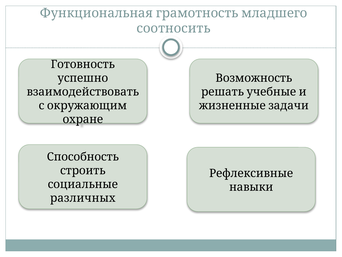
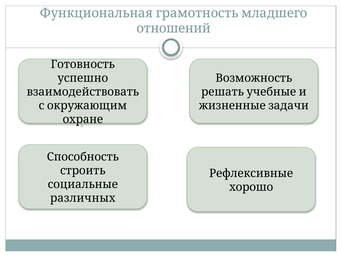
соотносить: соотносить -> отношений
навыки: навыки -> хорошо
